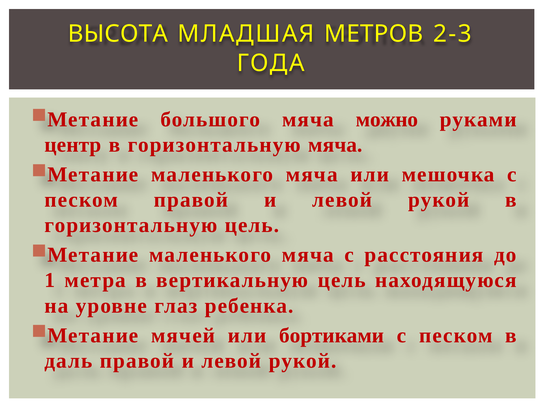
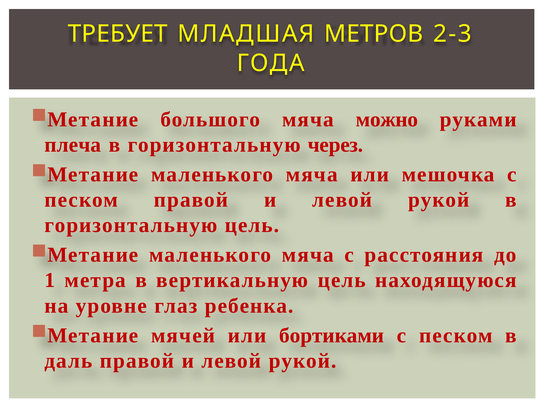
ВЫСОТА: ВЫСОТА -> ТРЕБУЕТ
центр: центр -> плеча
горизонтальную мяча: мяча -> через
